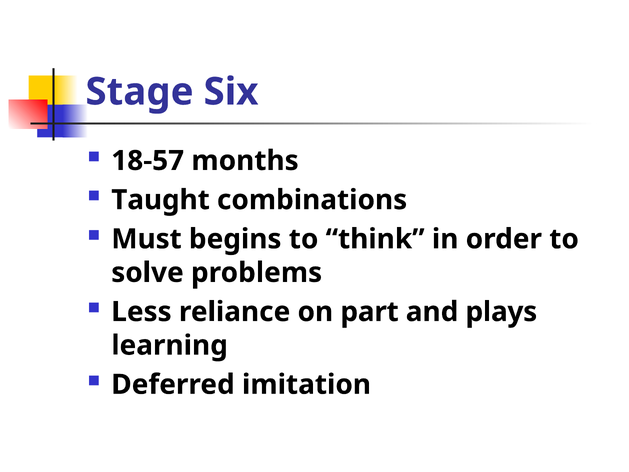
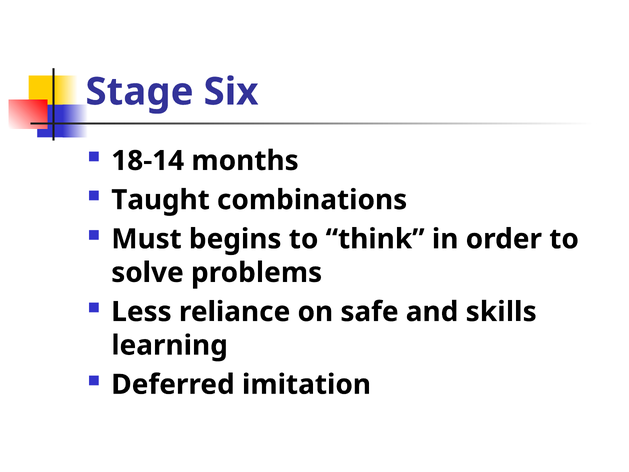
18-57: 18-57 -> 18-14
part: part -> safe
plays: plays -> skills
